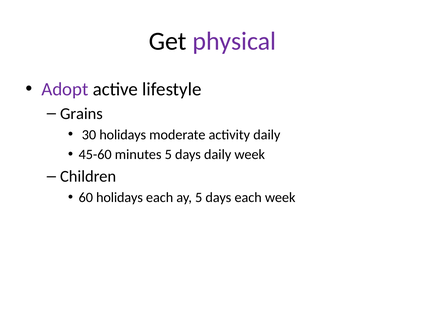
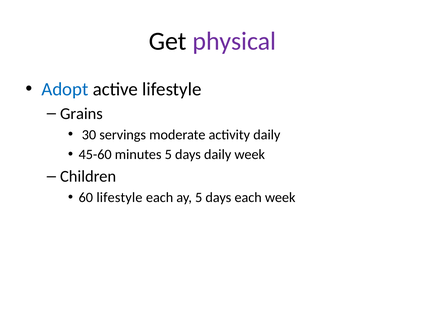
Adopt colour: purple -> blue
30 holidays: holidays -> servings
60 holidays: holidays -> lifestyle
